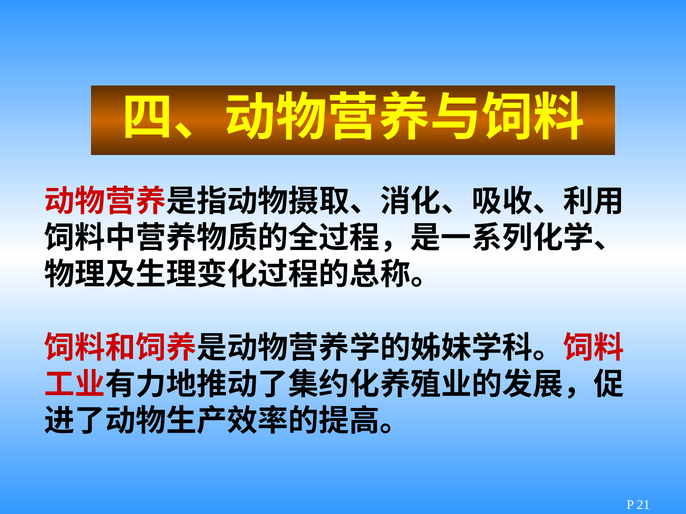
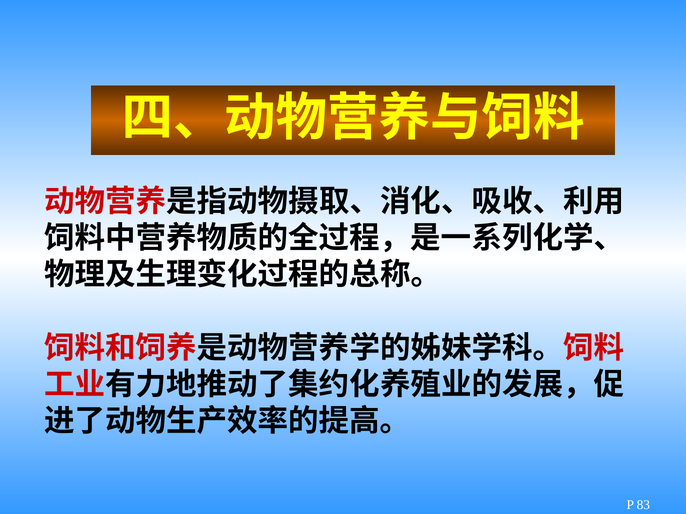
21: 21 -> 83
